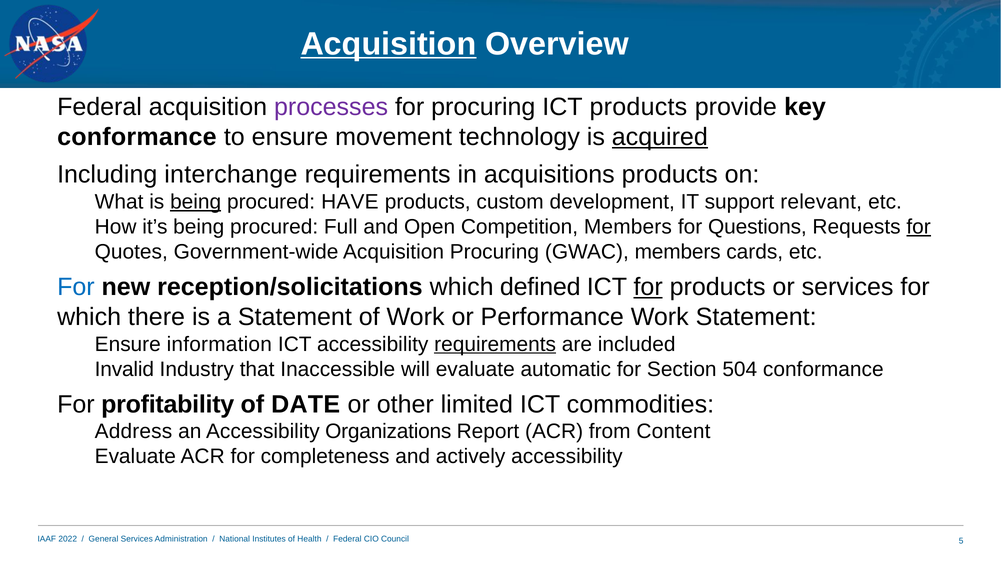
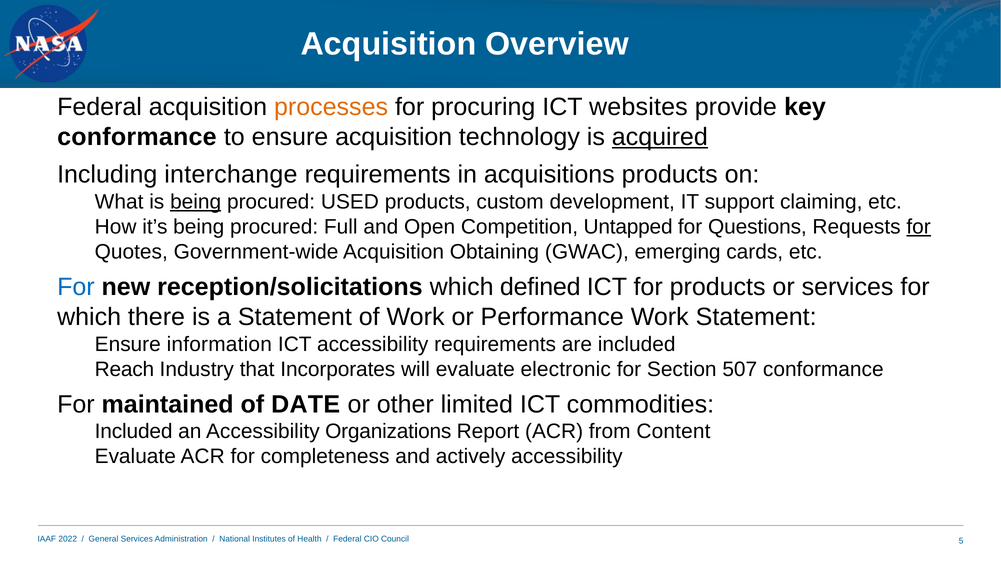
Acquisition at (388, 44) underline: present -> none
processes colour: purple -> orange
ICT products: products -> websites
ensure movement: movement -> acquisition
HAVE: HAVE -> USED
relevant: relevant -> claiming
Competition Members: Members -> Untapped
Acquisition Procuring: Procuring -> Obtaining
GWAC members: members -> emerging
for at (648, 287) underline: present -> none
requirements at (495, 344) underline: present -> none
Invalid: Invalid -> Reach
Inaccessible: Inaccessible -> Incorporates
automatic: automatic -> electronic
504: 504 -> 507
profitability: profitability -> maintained
Address at (133, 432): Address -> Included
